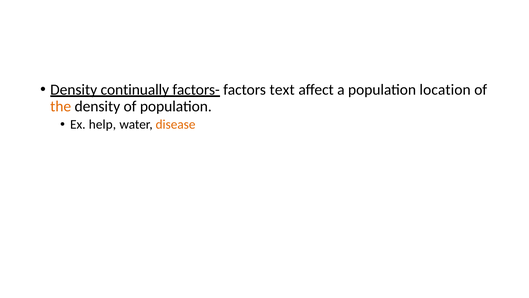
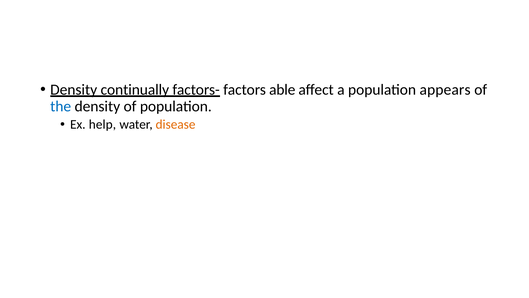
text: text -> able
location: location -> appears
the colour: orange -> blue
